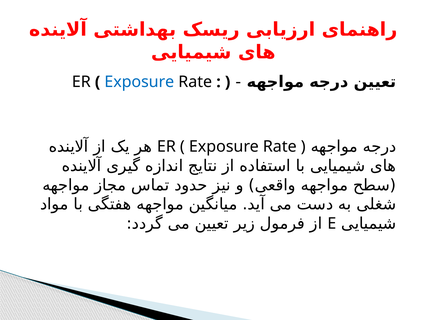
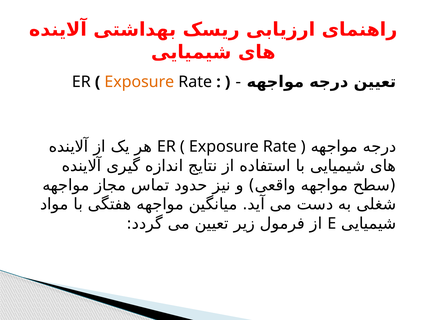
Exposure at (139, 82) colour: blue -> orange
